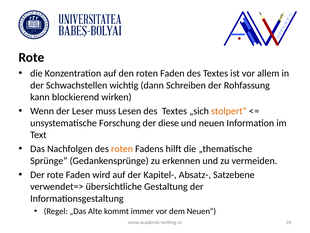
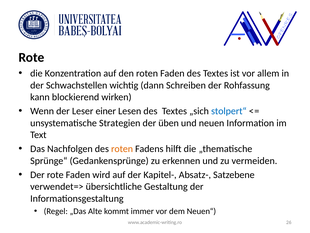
muss: muss -> einer
stolpert“ colour: orange -> blue
Forschung: Forschung -> Strategien
diese: diese -> üben
